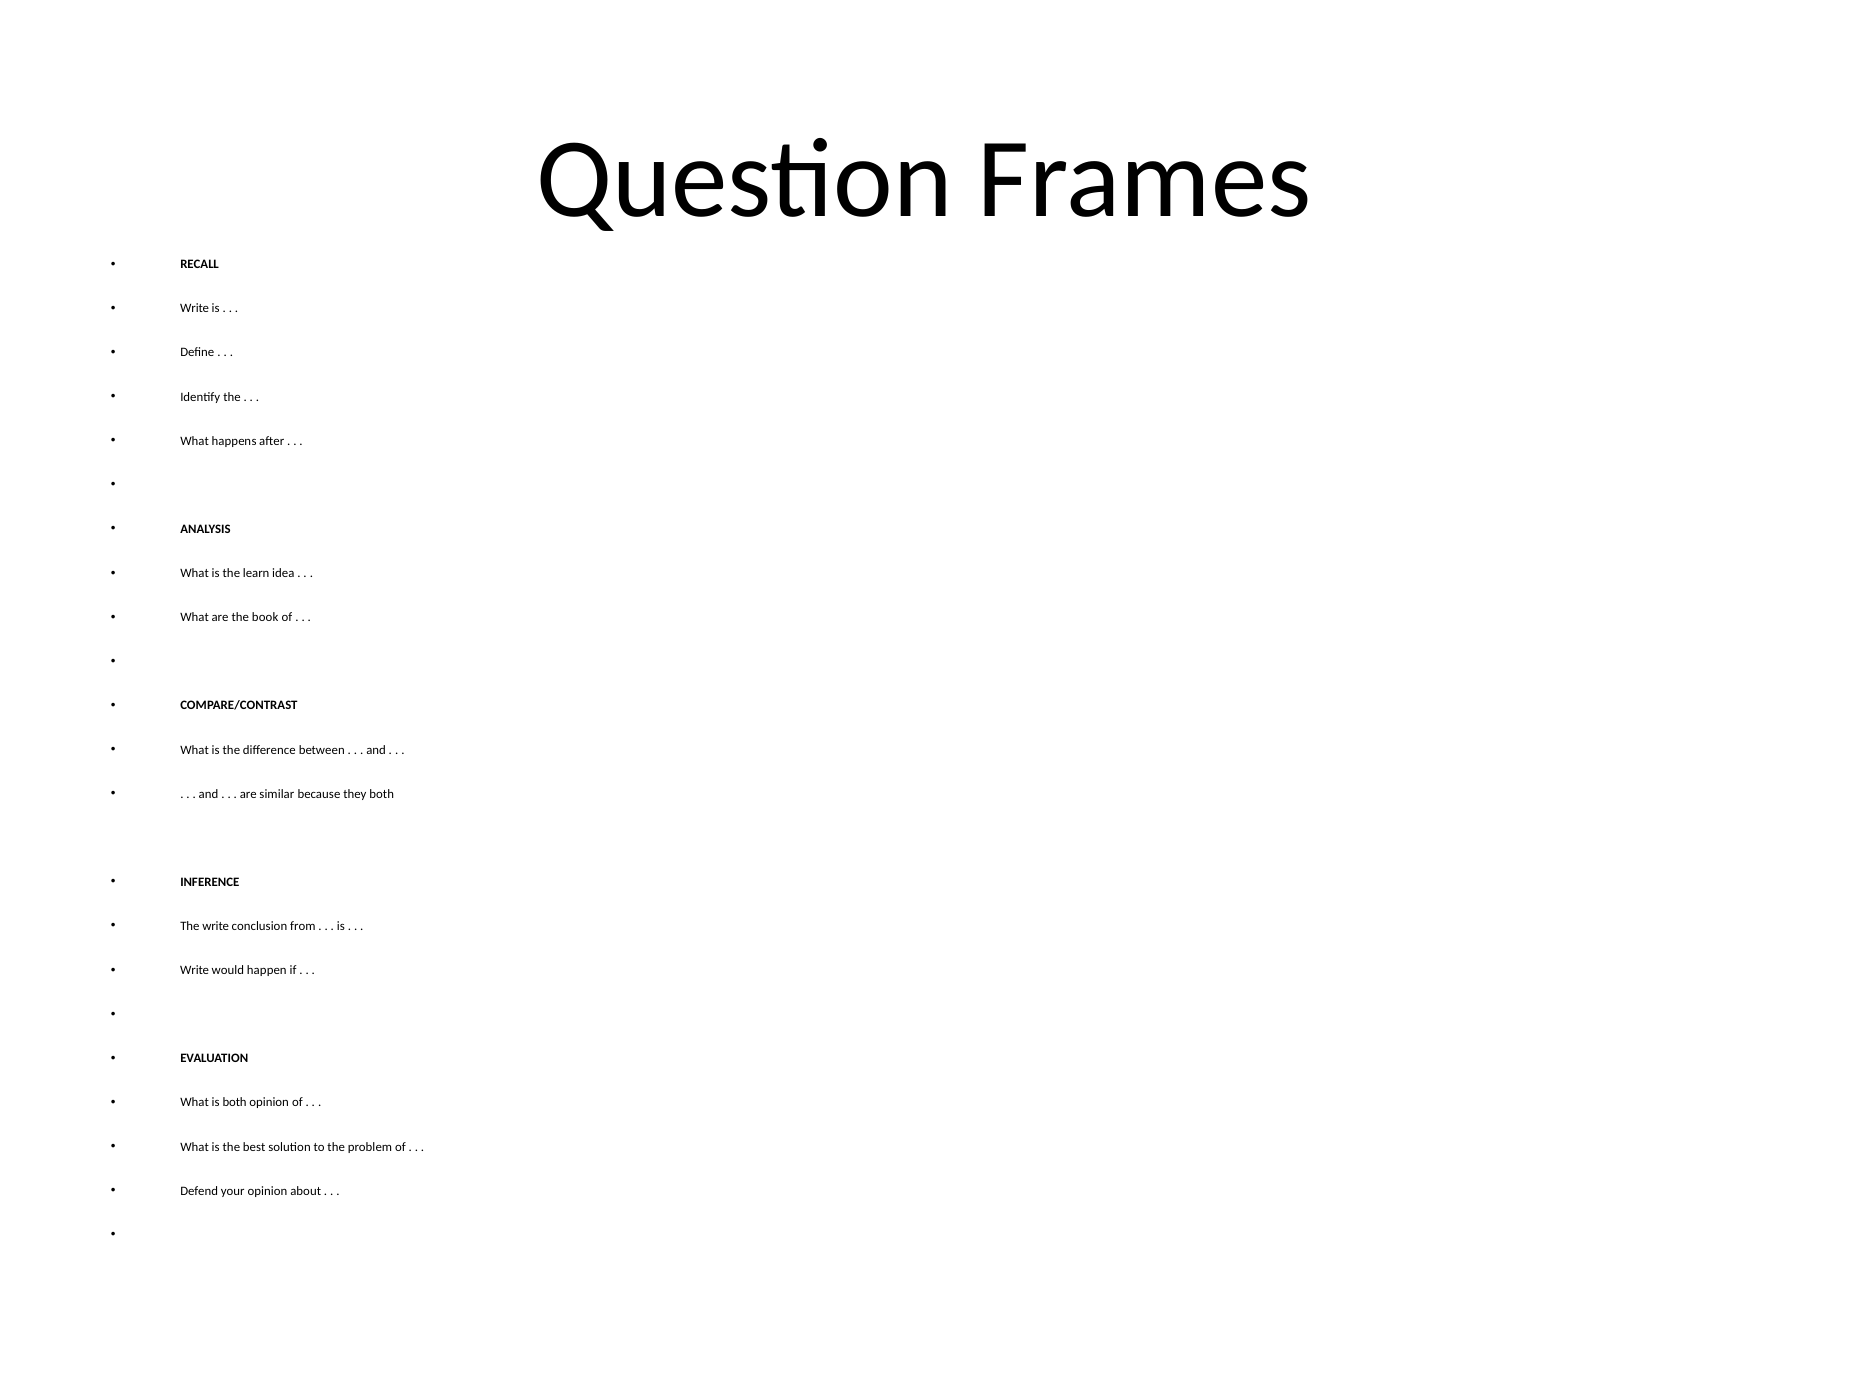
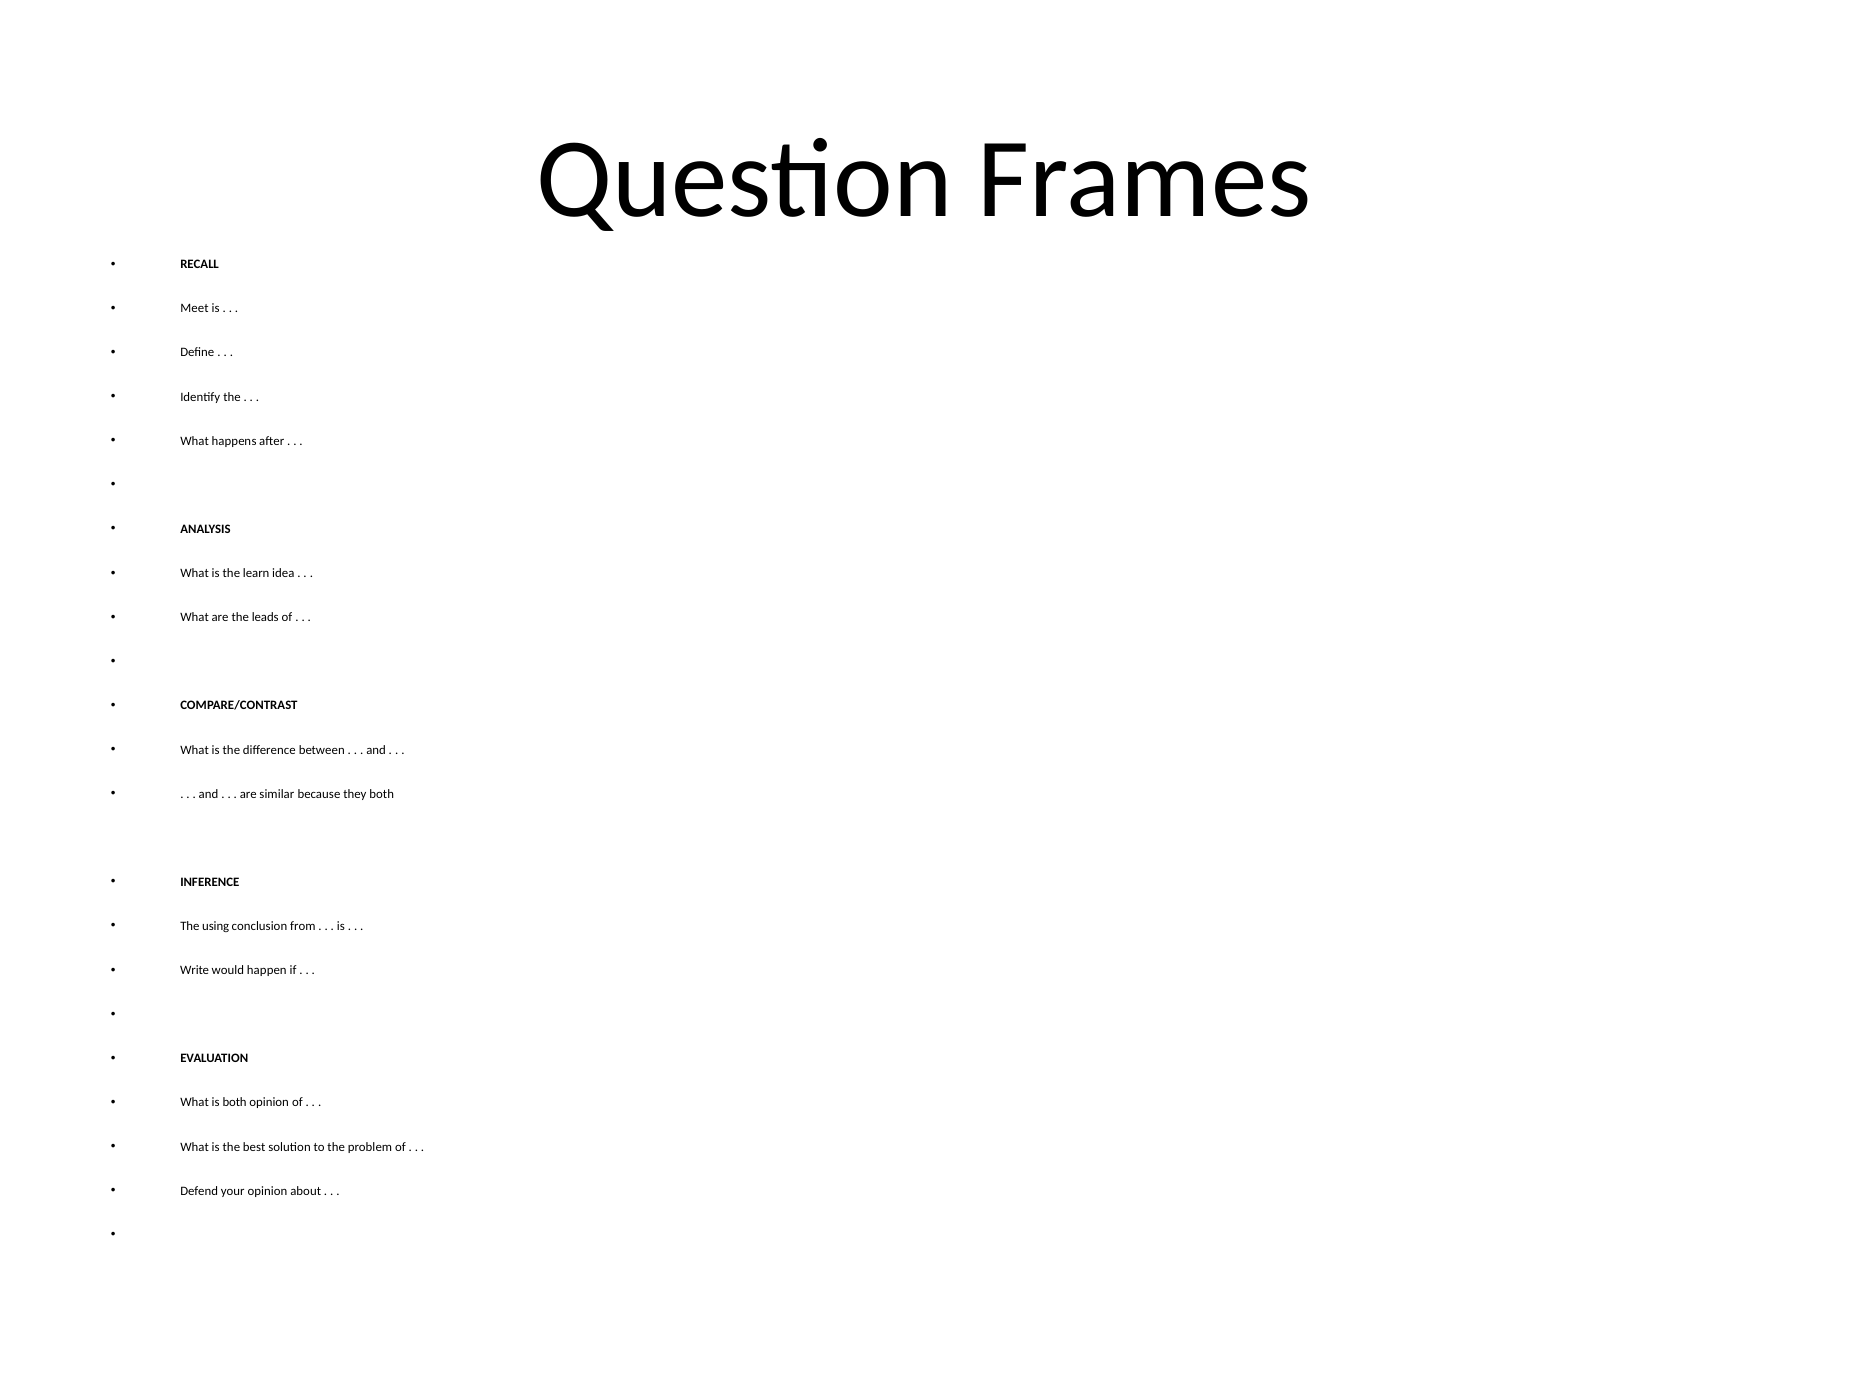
Write at (195, 308): Write -> Meet
book: book -> leads
The write: write -> using
